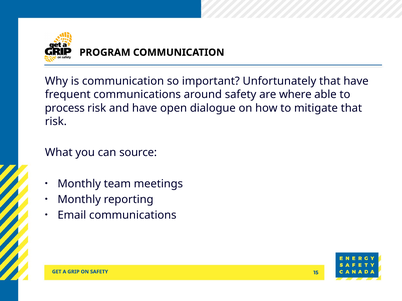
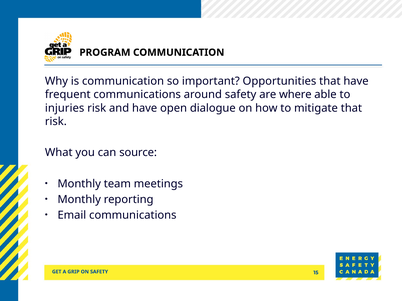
Unfortunately: Unfortunately -> Opportunities
process: process -> injuries
